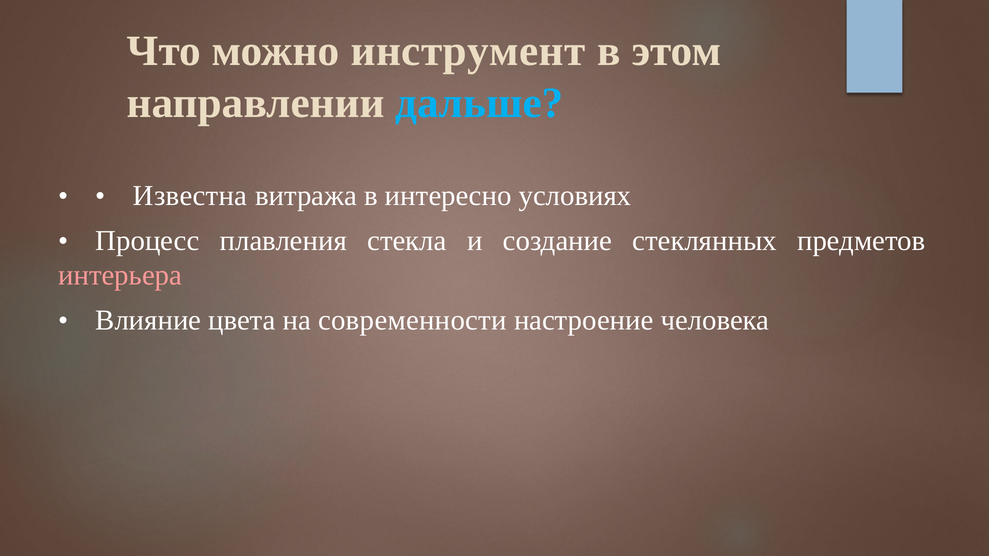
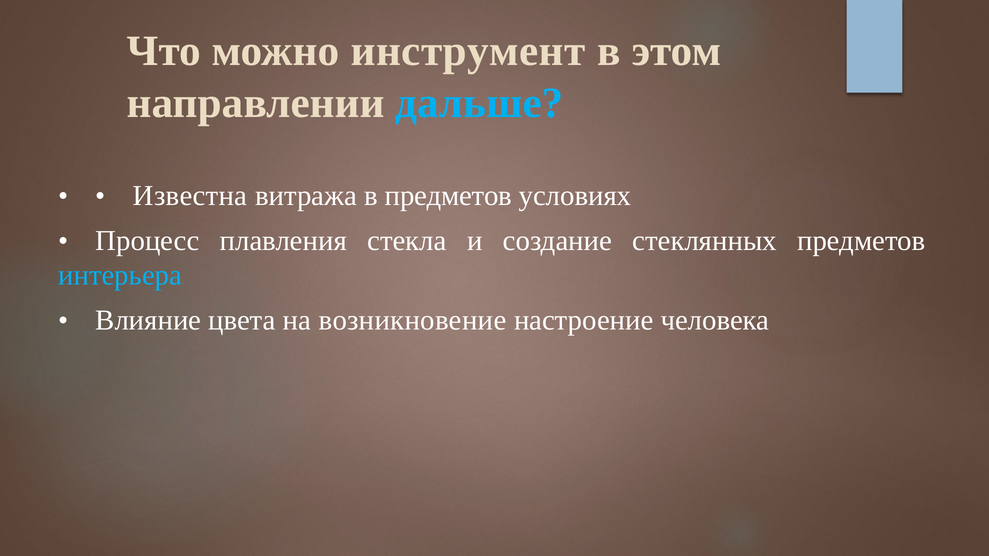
в интересно: интересно -> предметов
интерьера colour: pink -> light blue
современности: современности -> возникновение
